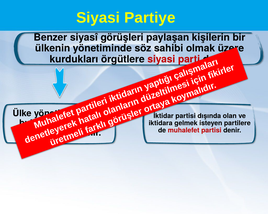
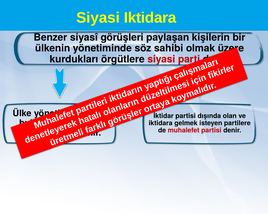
Siyasi Partiye: Partiye -> Iktidara
